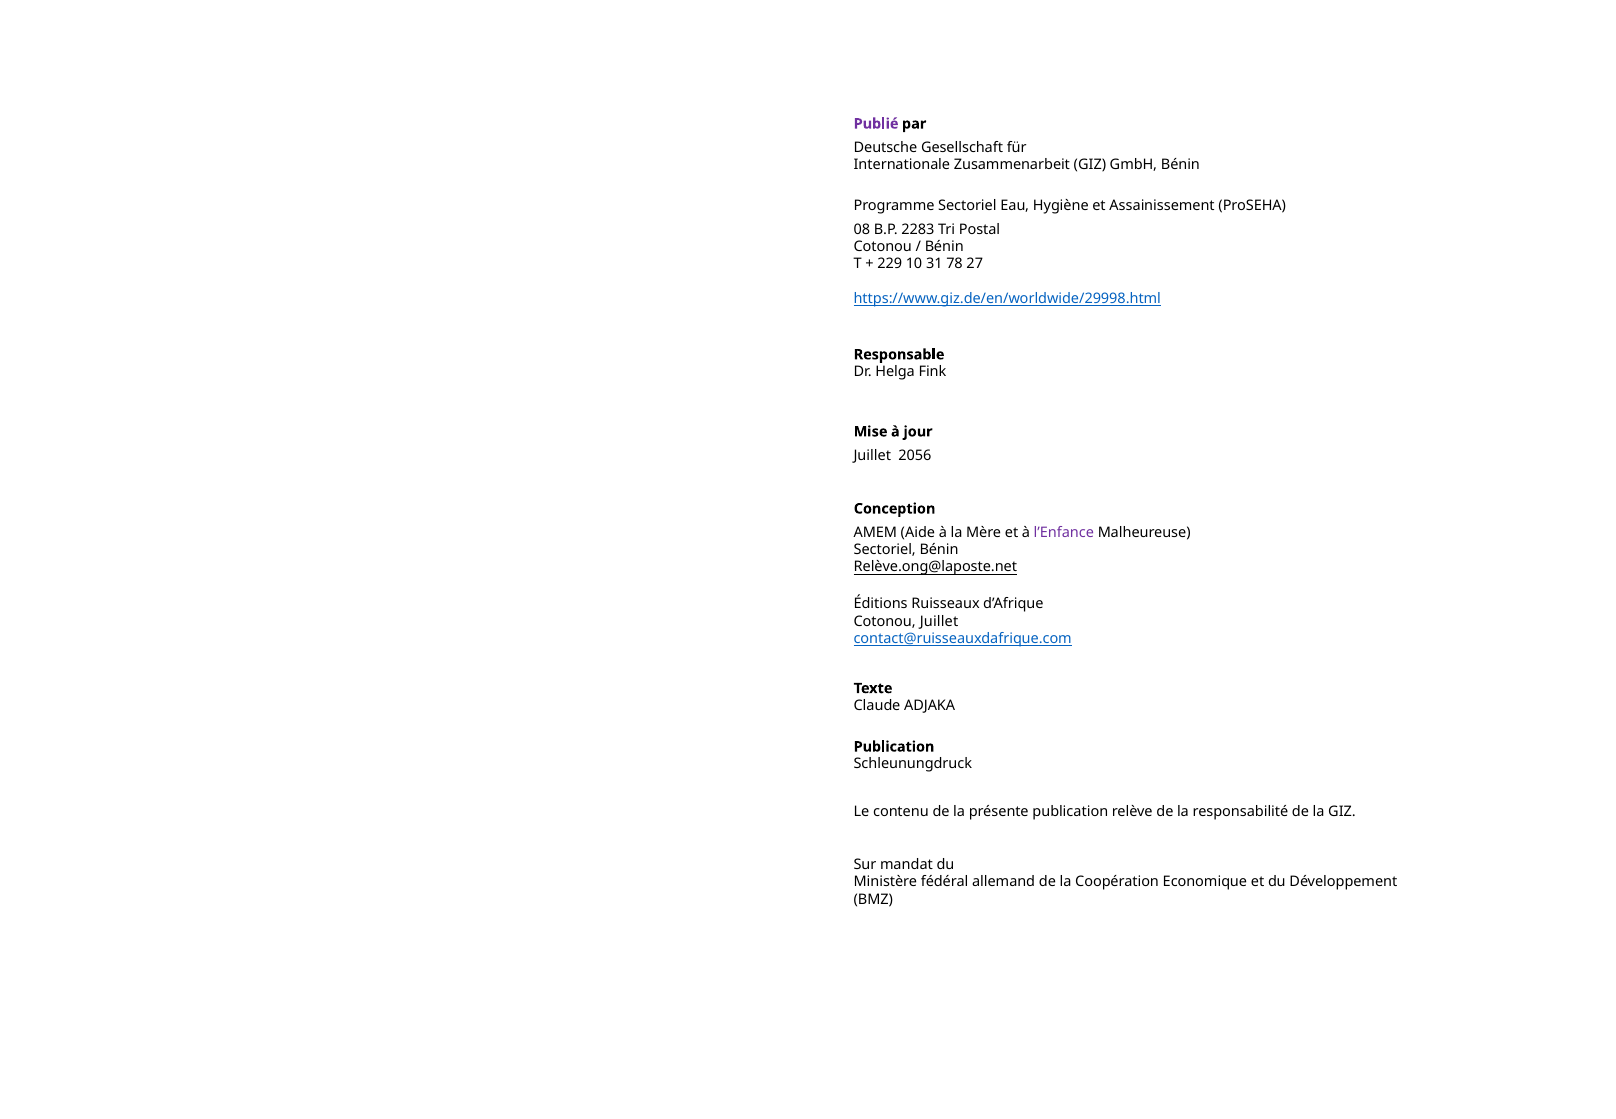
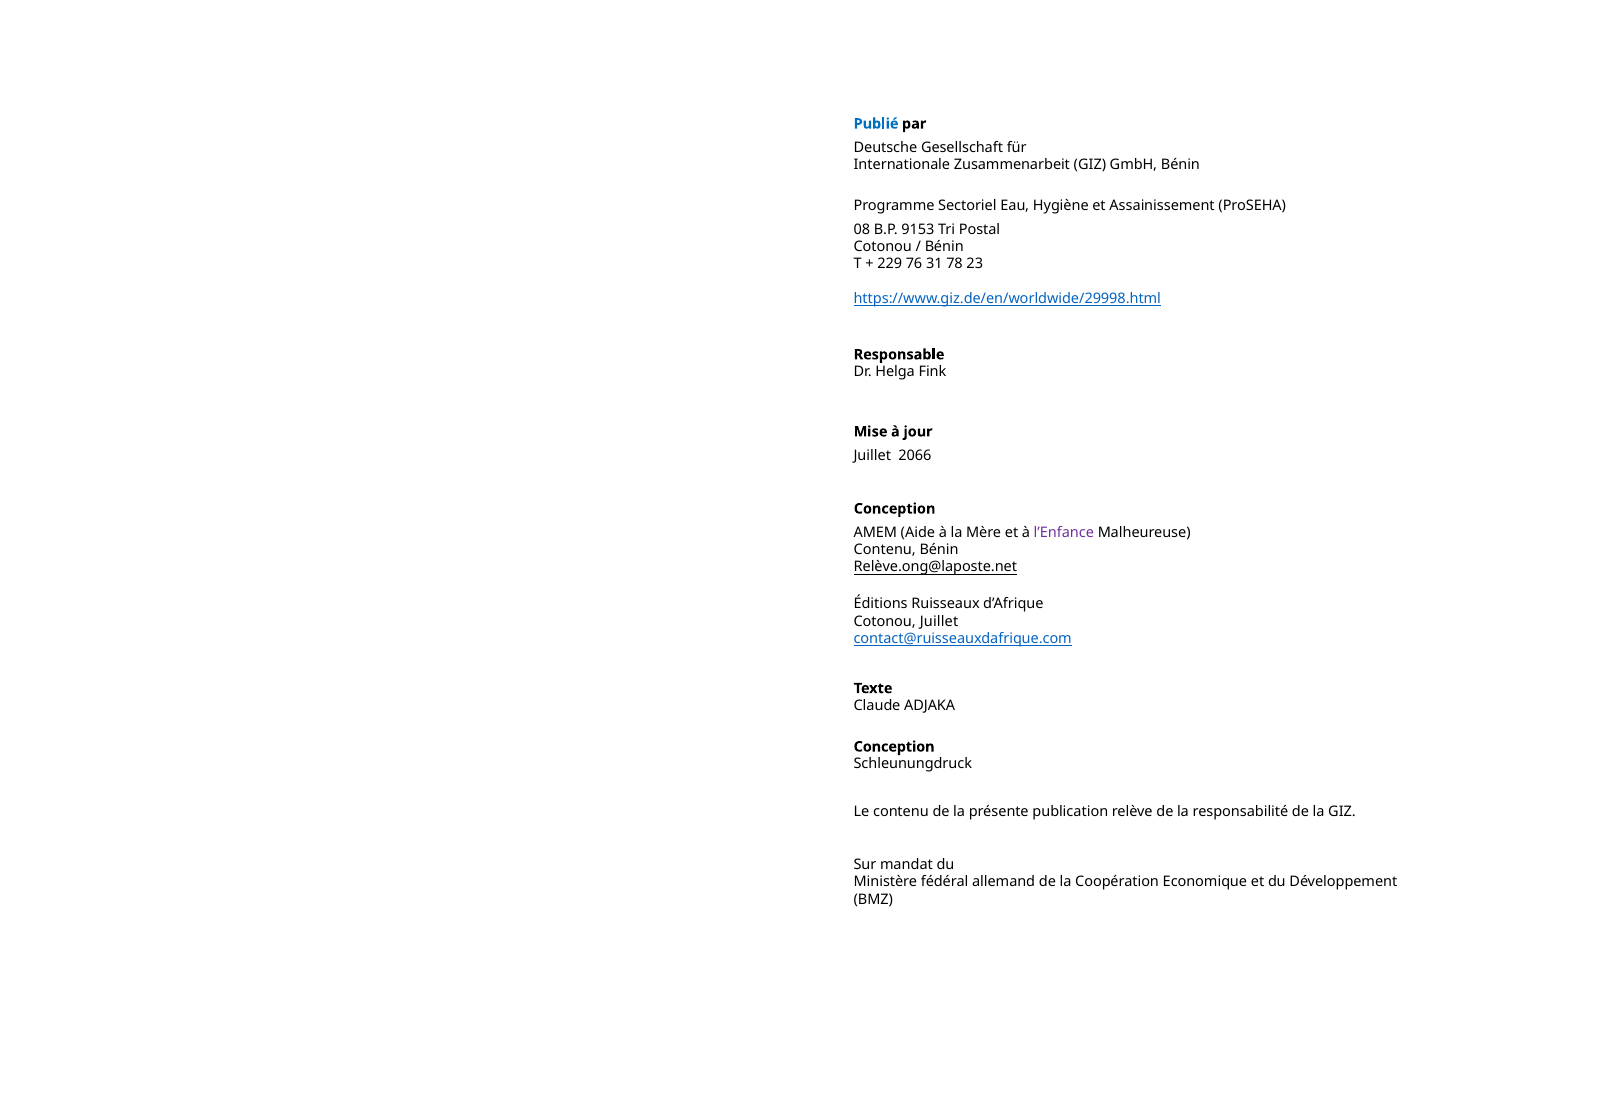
Publié colour: purple -> blue
2283: 2283 -> 9153
10: 10 -> 76
27: 27 -> 23
2056: 2056 -> 2066
Sectoriel at (885, 550): Sectoriel -> Contenu
Publication at (894, 747): Publication -> Conception
